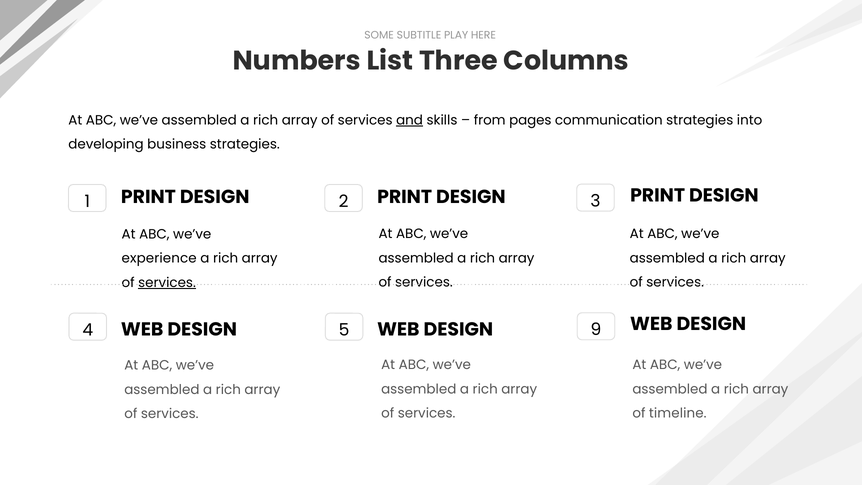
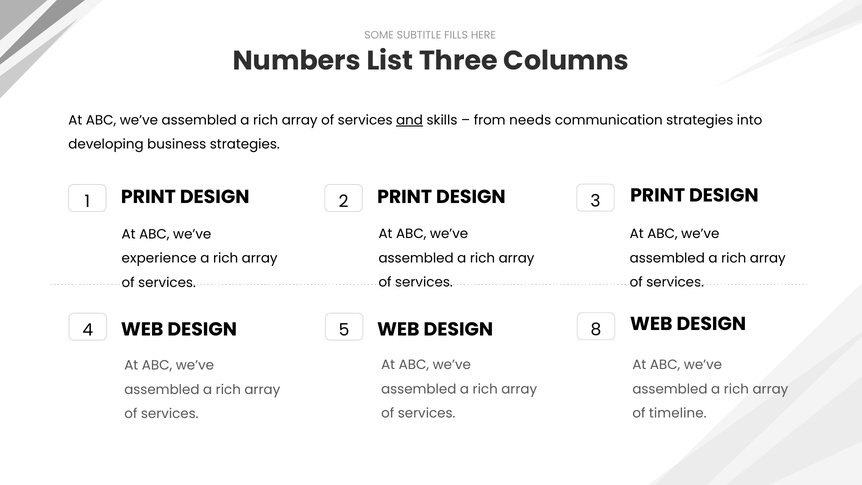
PLAY: PLAY -> FILLS
pages: pages -> needs
services at (167, 283) underline: present -> none
9: 9 -> 8
